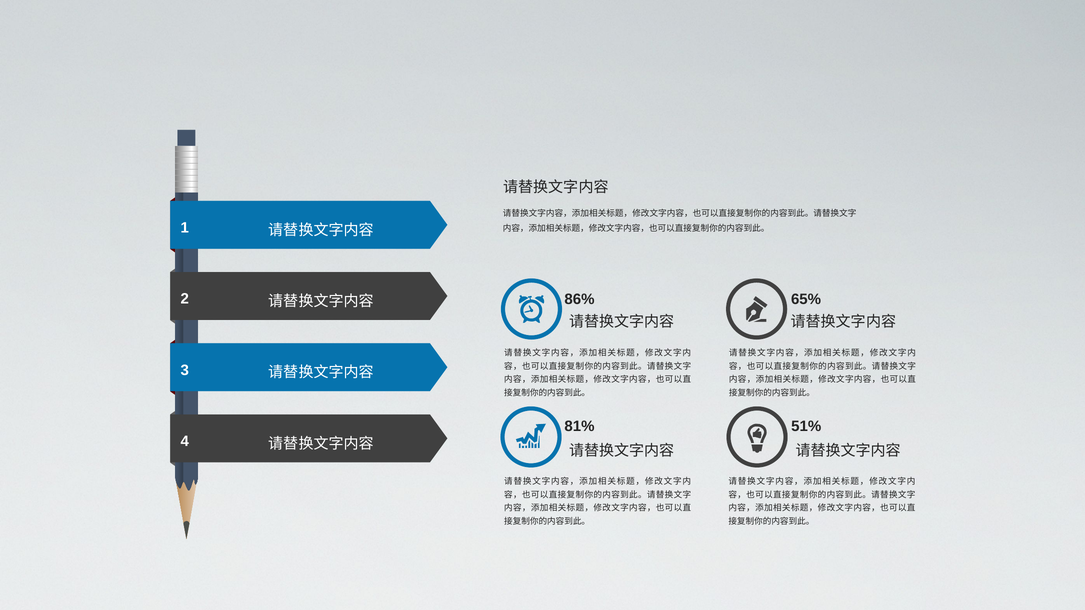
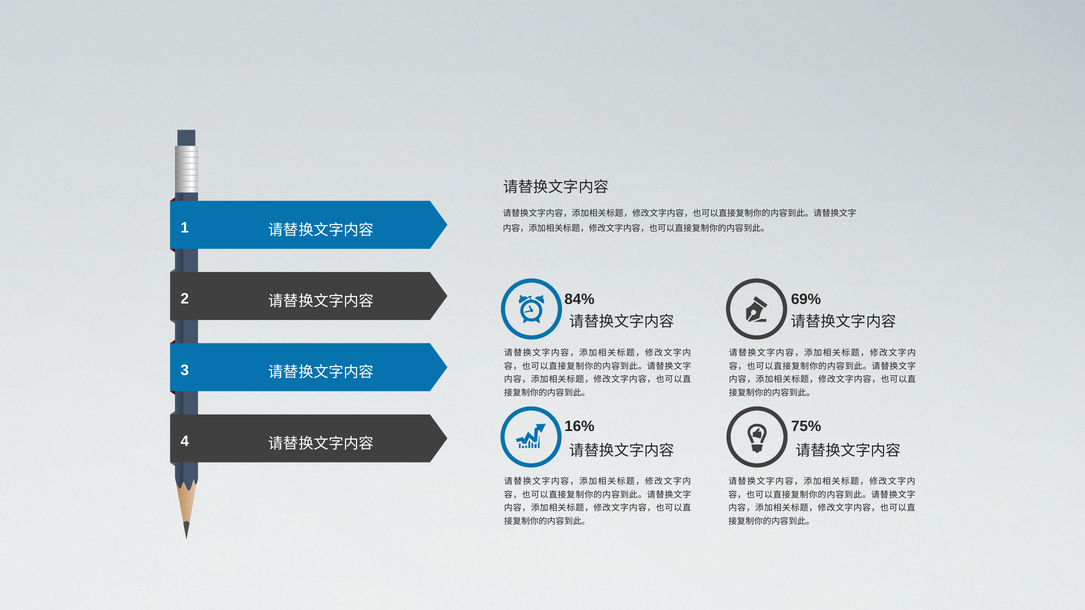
86%: 86% -> 84%
65%: 65% -> 69%
81%: 81% -> 16%
51%: 51% -> 75%
